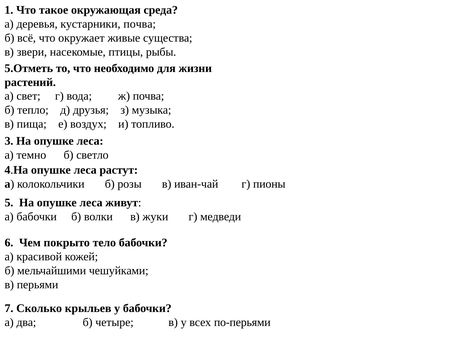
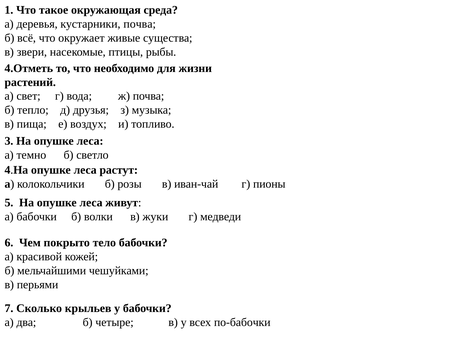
5.Отметь: 5.Отметь -> 4.Отметь
по-перьями: по-перьями -> по-бабочки
